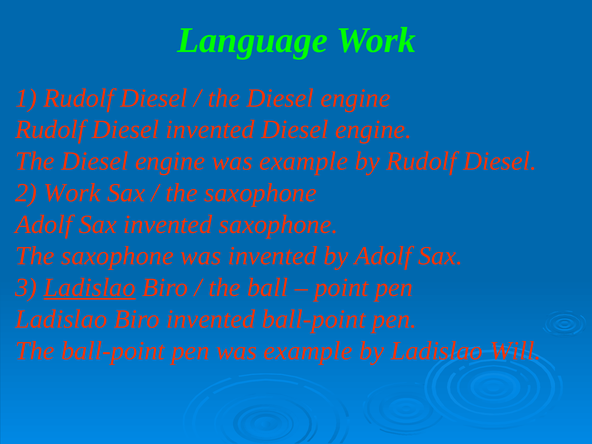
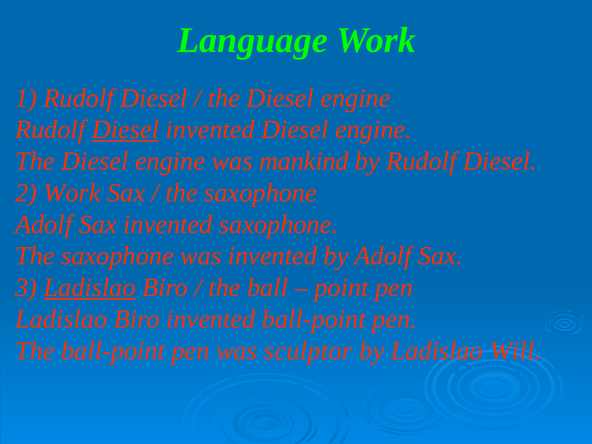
Diesel at (125, 130) underline: none -> present
engine was example: example -> mankind
pen was example: example -> sculptor
